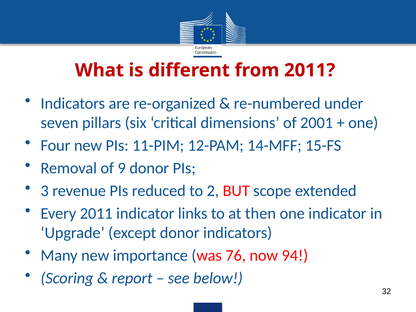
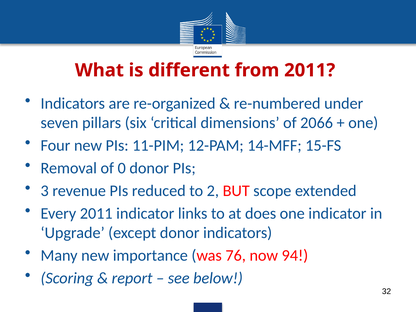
2001: 2001 -> 2066
9: 9 -> 0
then: then -> does
